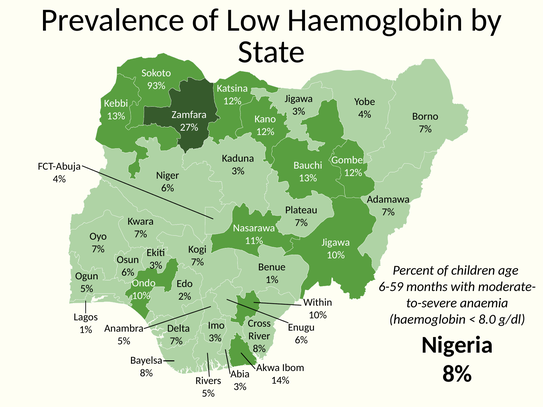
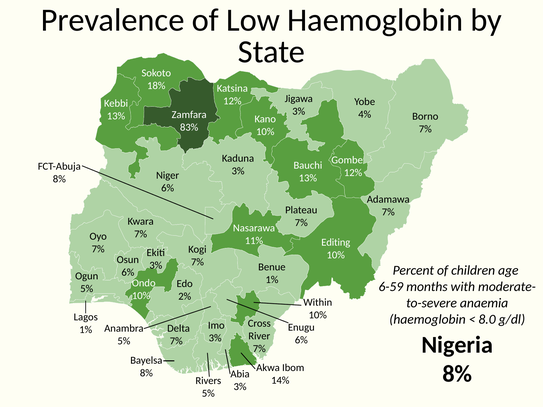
93%: 93% -> 18%
27%: 27% -> 83%
12% at (265, 132): 12% -> 10%
4% at (59, 179): 4% -> 8%
Jigawa at (336, 242): Jigawa -> Editing
8% at (259, 349): 8% -> 7%
